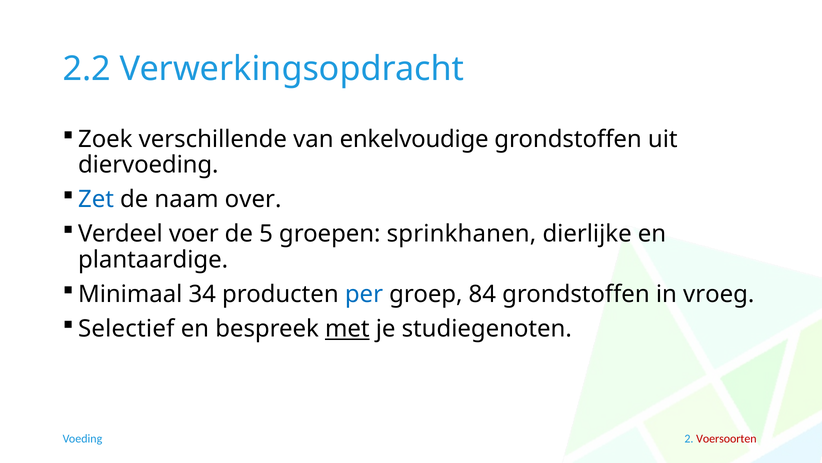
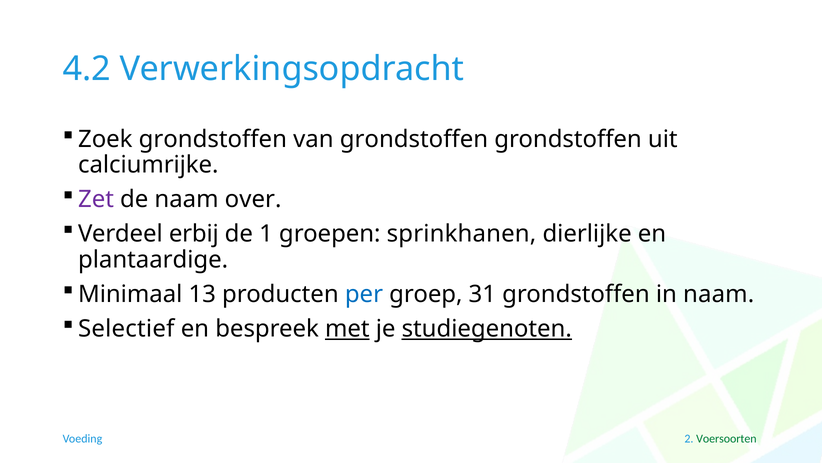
2.2: 2.2 -> 4.2
Zoek verschillende: verschillende -> grondstoffen
van enkelvoudige: enkelvoudige -> grondstoffen
diervoeding: diervoeding -> calciumrijke
Zet colour: blue -> purple
voer: voer -> erbij
5: 5 -> 1
34: 34 -> 13
84: 84 -> 31
in vroeg: vroeg -> naam
studiegenoten underline: none -> present
Voersoorten colour: red -> green
